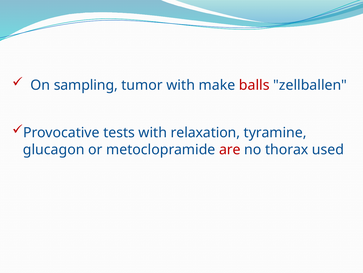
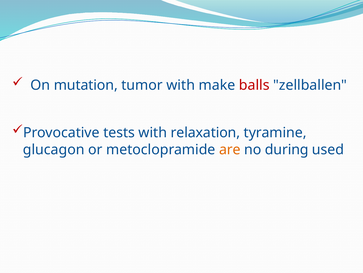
sampling: sampling -> mutation
are colour: red -> orange
thorax: thorax -> during
